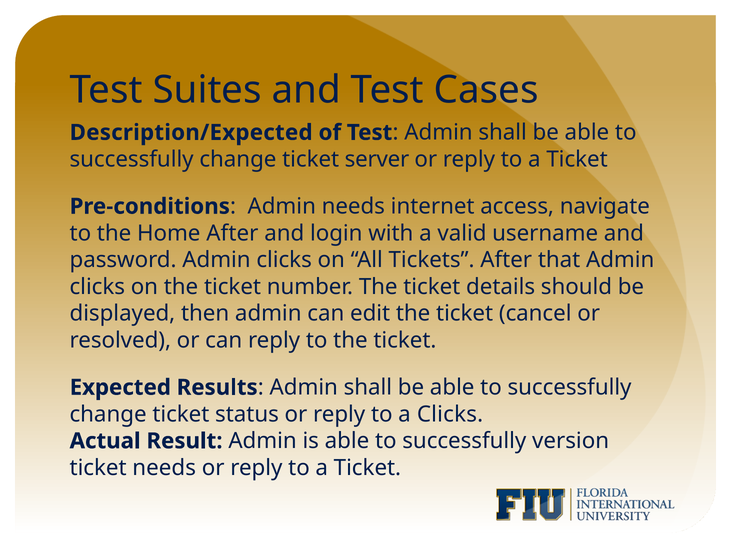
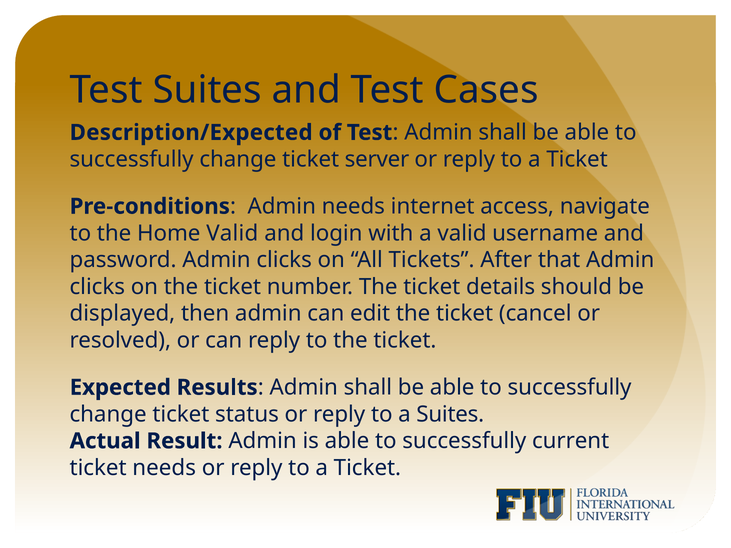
Home After: After -> Valid
a Clicks: Clicks -> Suites
version: version -> current
